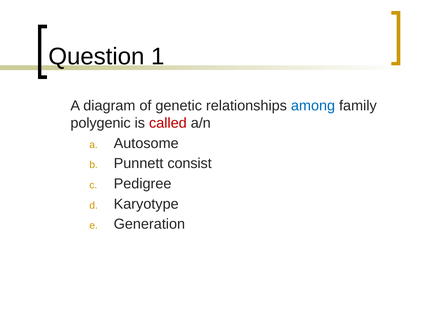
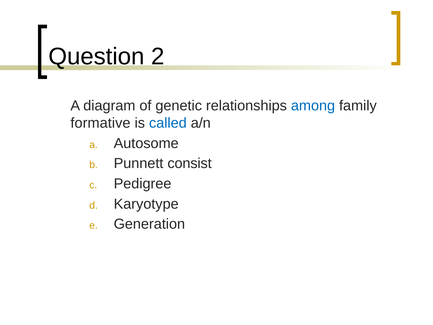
1: 1 -> 2
polygenic: polygenic -> formative
called colour: red -> blue
